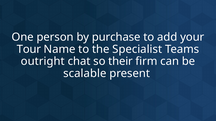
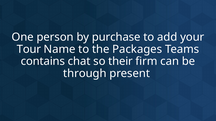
Specialist: Specialist -> Packages
outright: outright -> contains
scalable: scalable -> through
